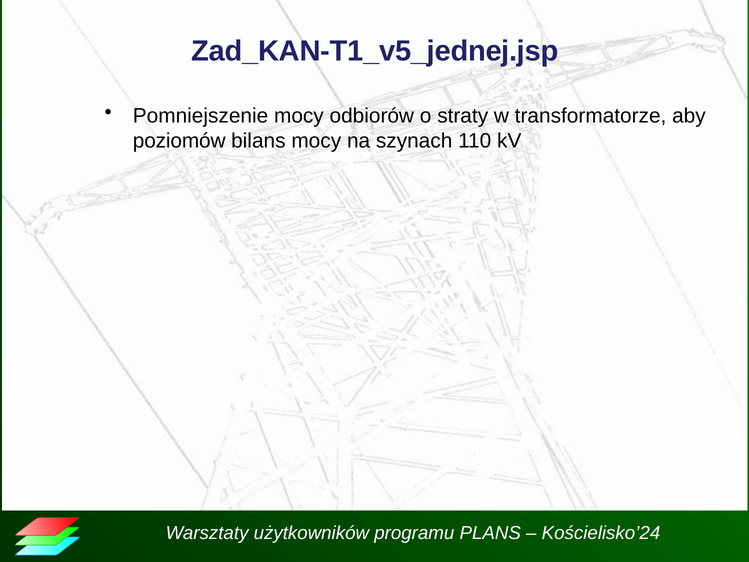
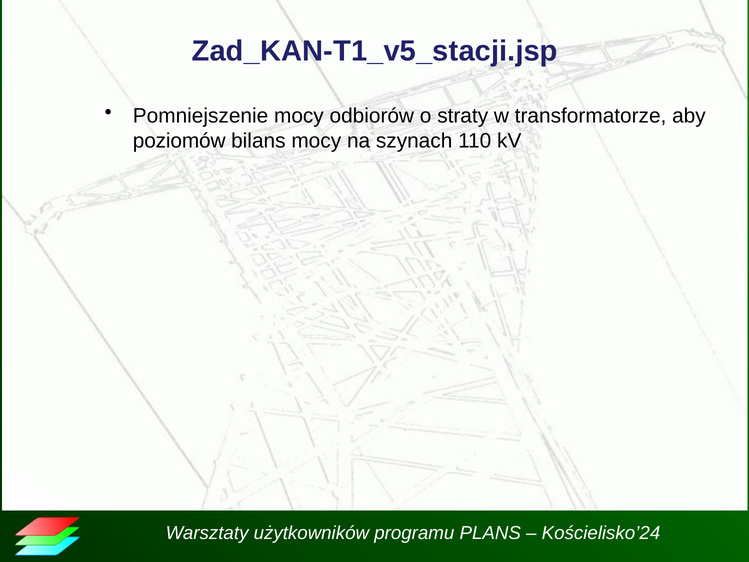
Zad_KAN-T1_v5_jednej.jsp: Zad_KAN-T1_v5_jednej.jsp -> Zad_KAN-T1_v5_stacji.jsp
